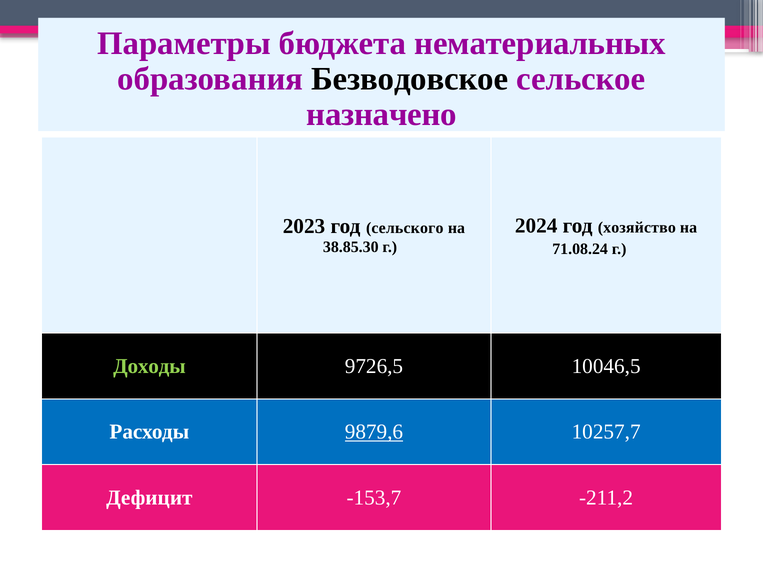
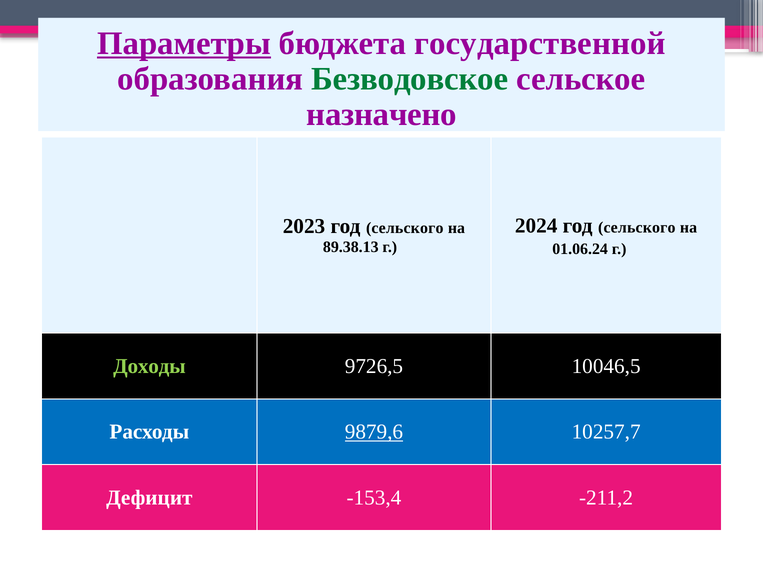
Параметры underline: none -> present
нематериальных: нематериальных -> государственной
Безводовское colour: black -> green
2024 год хозяйство: хозяйство -> сельского
38.85.30: 38.85.30 -> 89.38.13
71.08.24: 71.08.24 -> 01.06.24
-153,7: -153,7 -> -153,4
